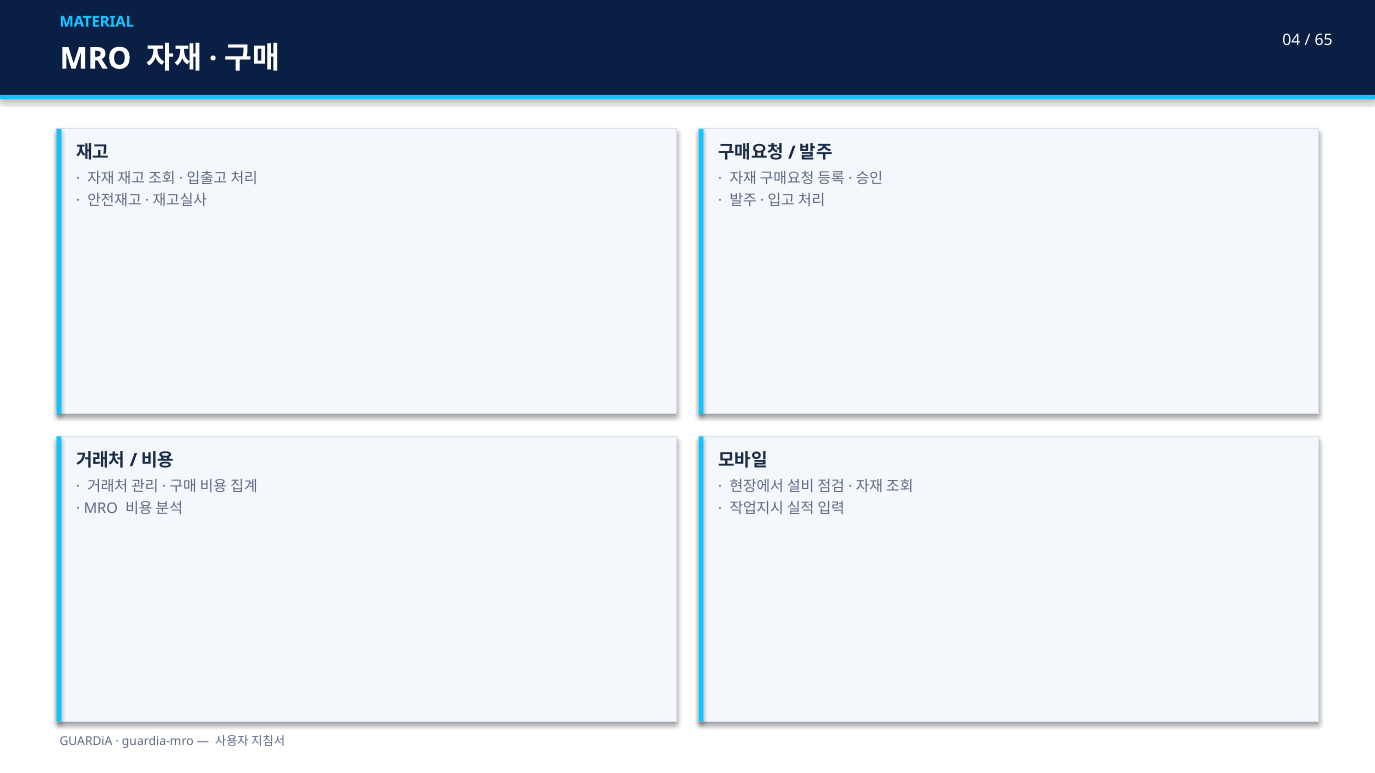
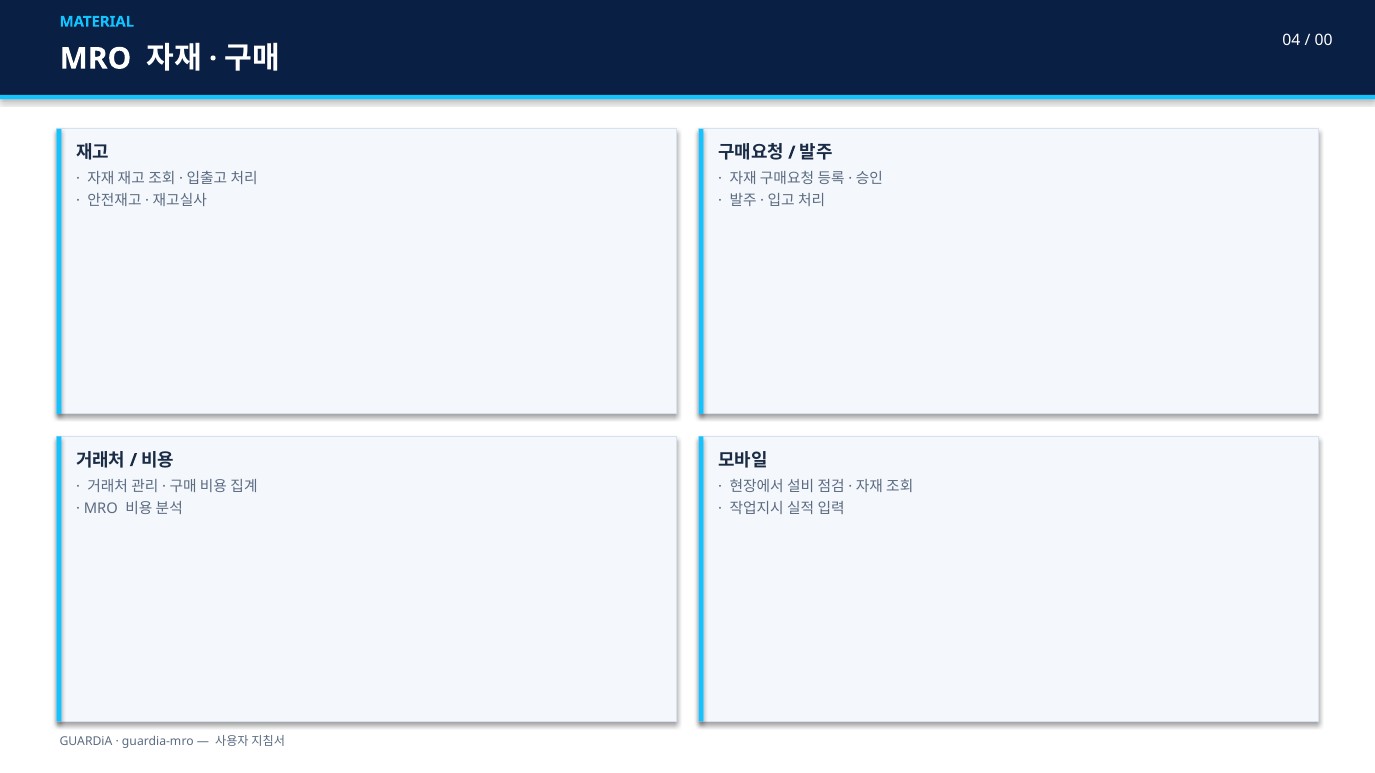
65: 65 -> 00
